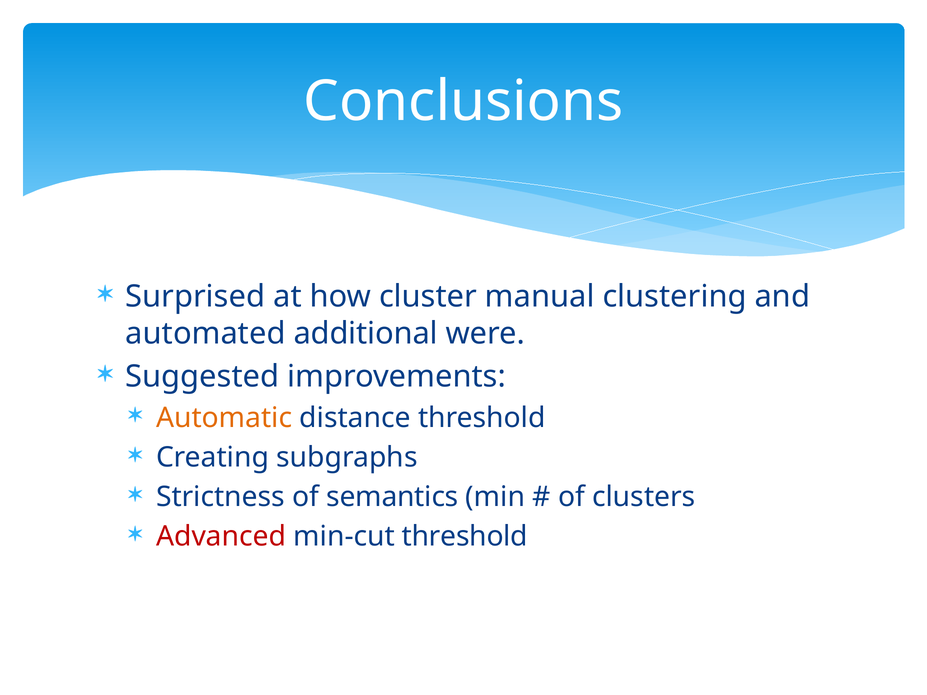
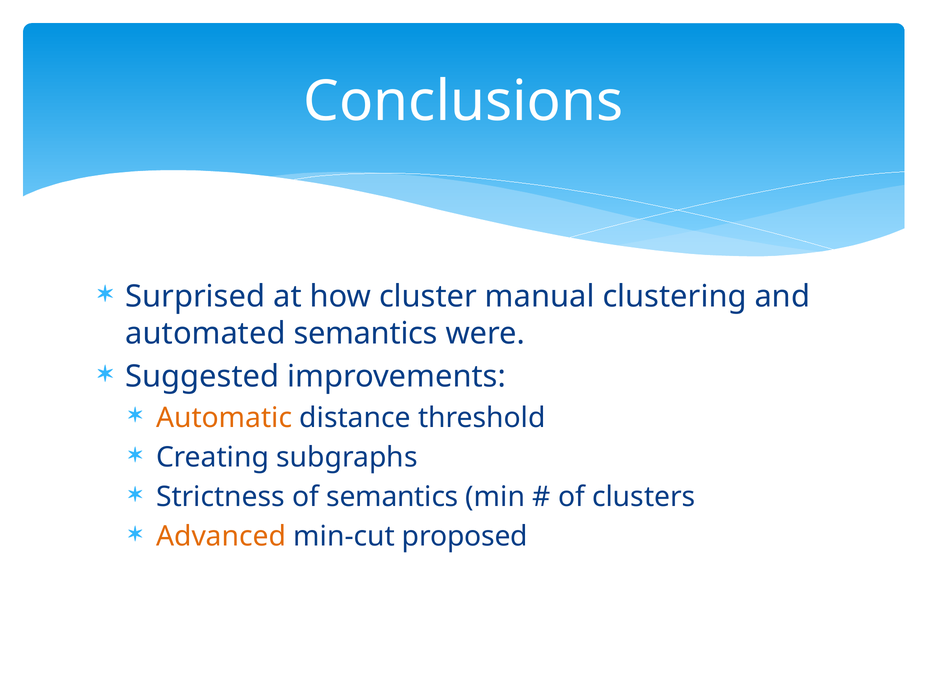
automated additional: additional -> semantics
Advanced colour: red -> orange
min-cut threshold: threshold -> proposed
